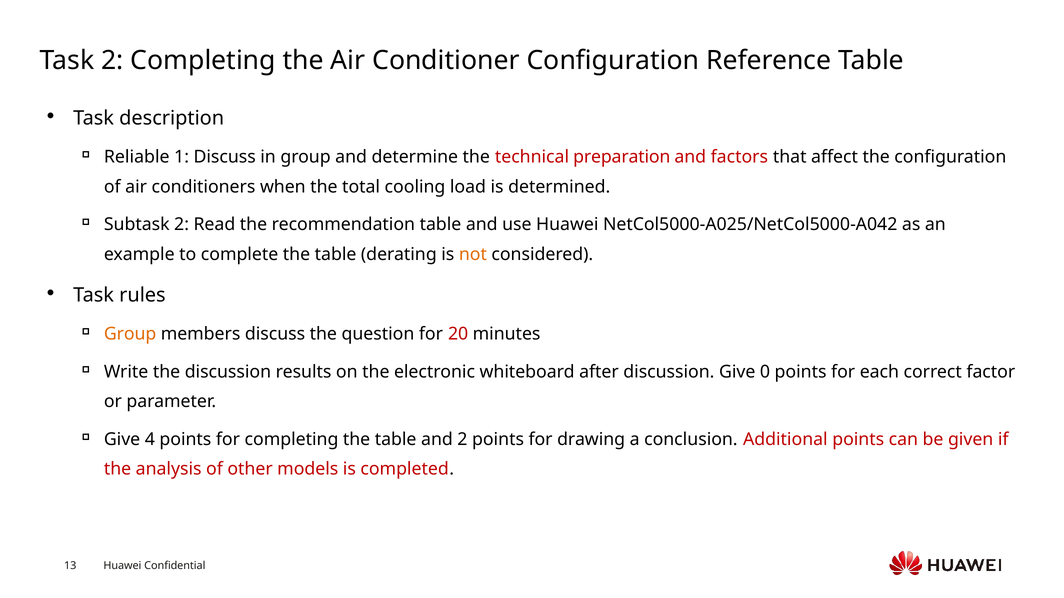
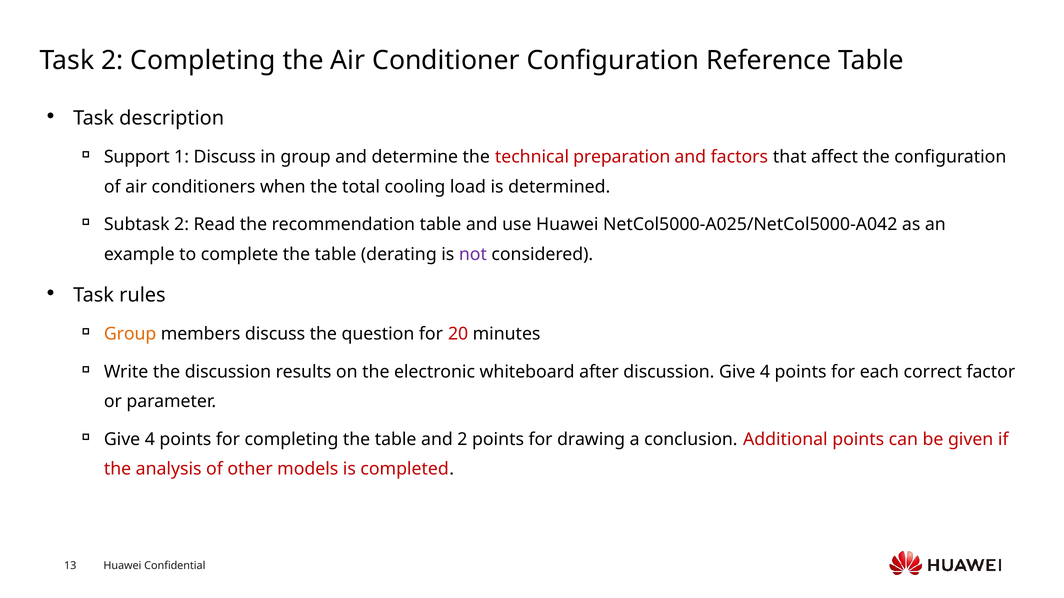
Reliable: Reliable -> Support
not colour: orange -> purple
discussion Give 0: 0 -> 4
